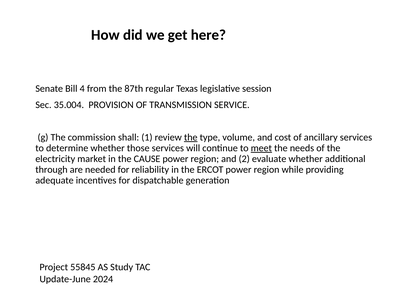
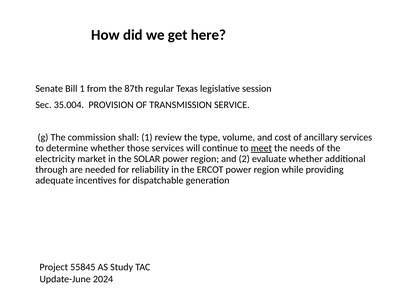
Bill 4: 4 -> 1
the at (191, 138) underline: present -> none
CAUSE: CAUSE -> SOLAR
